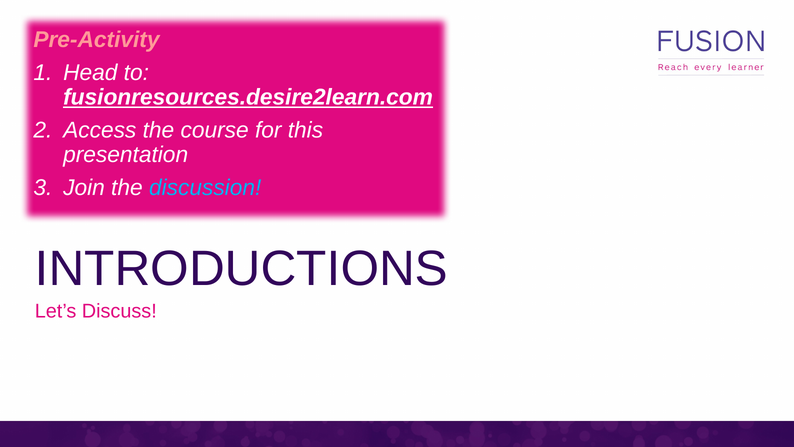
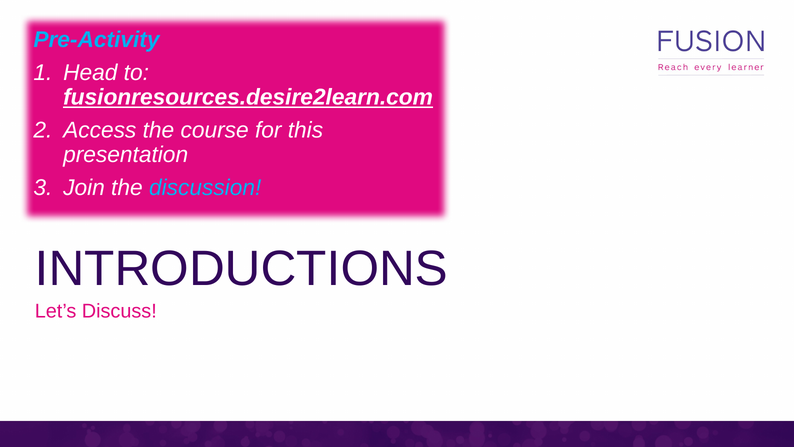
Pre-Activity colour: pink -> light blue
